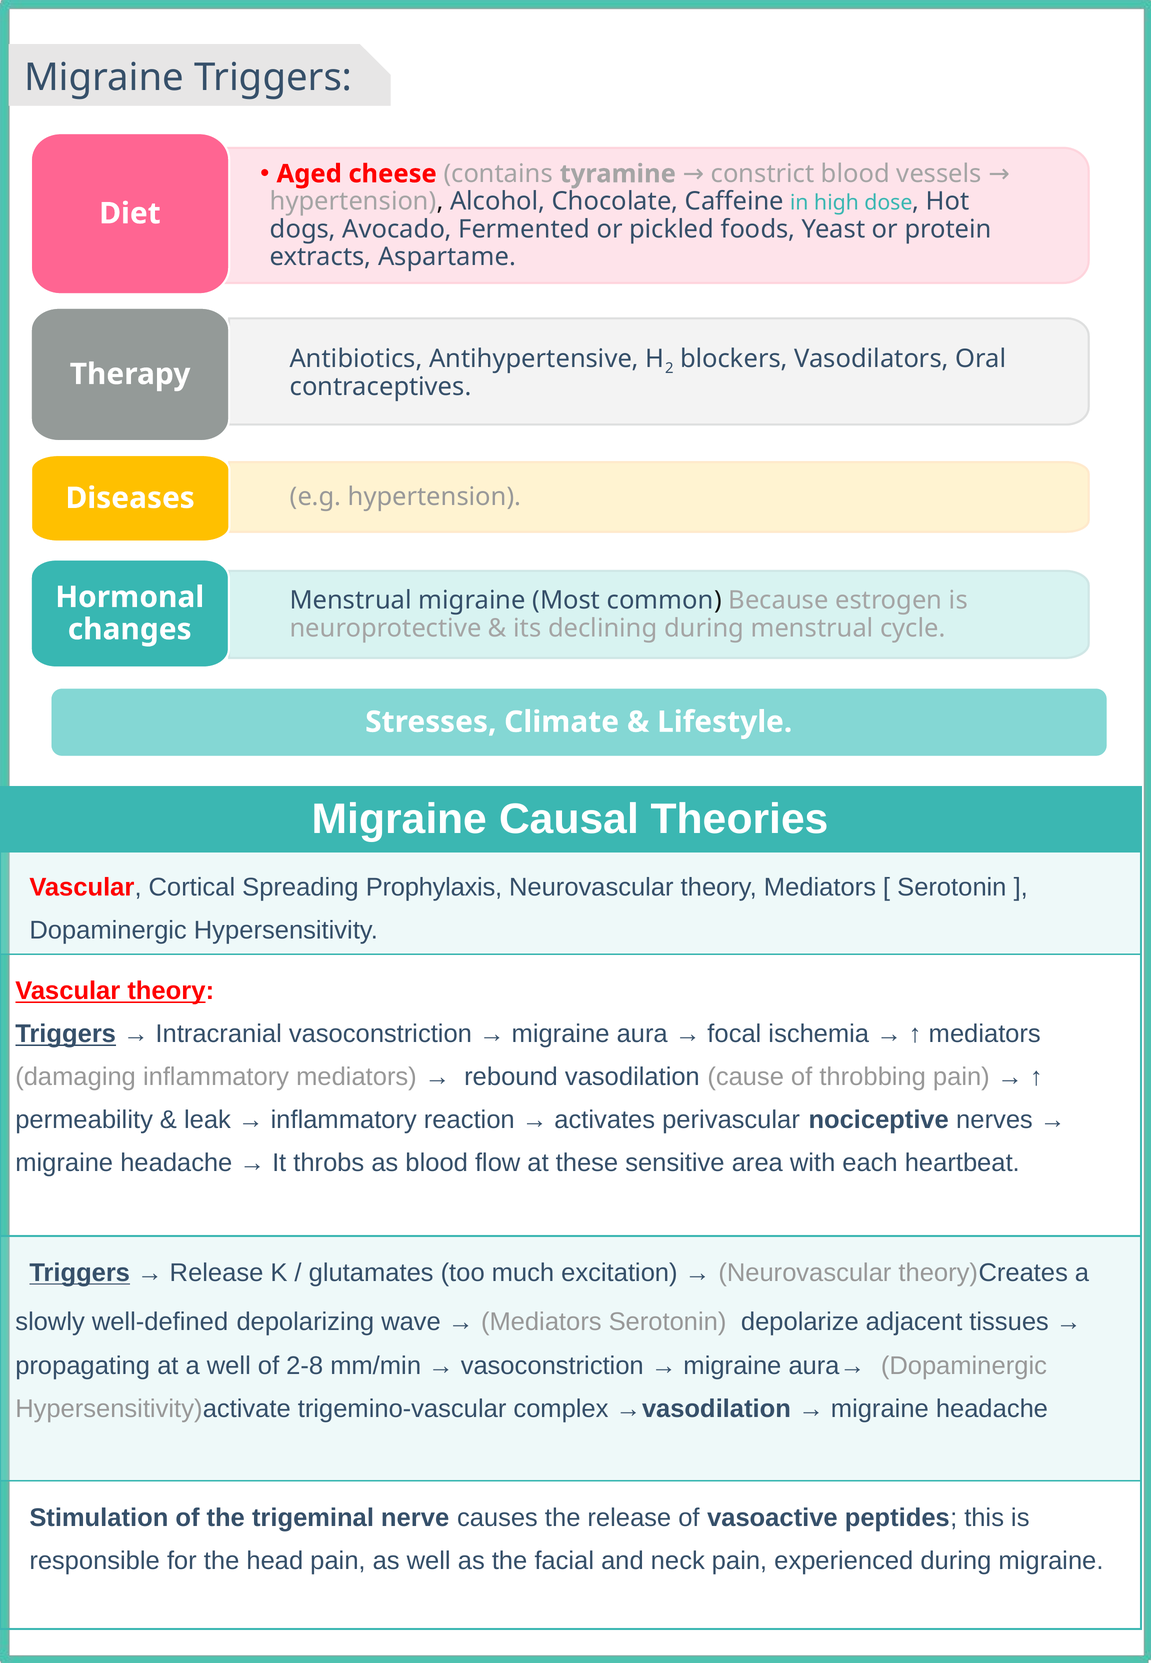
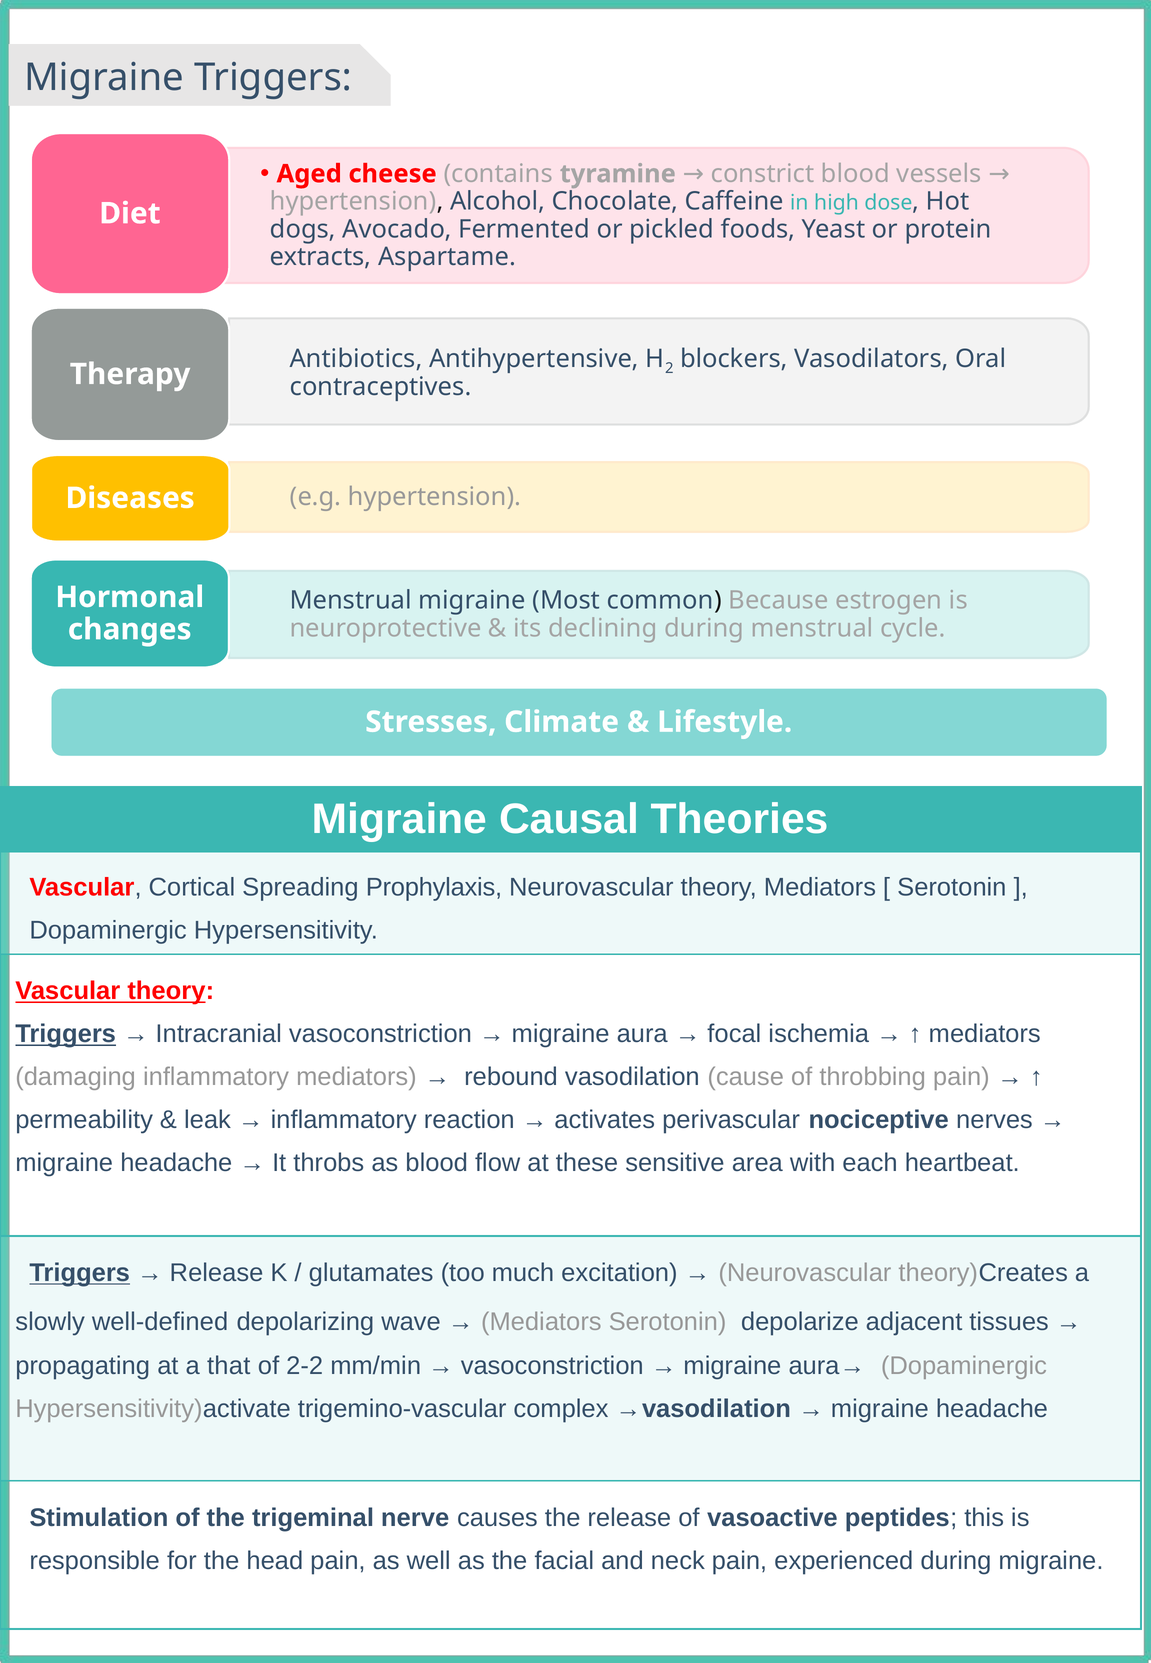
a well: well -> that
2-8: 2-8 -> 2-2
